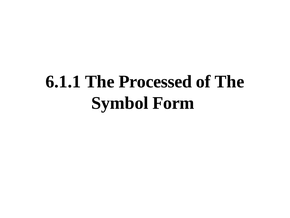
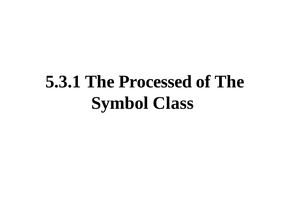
6.1.1: 6.1.1 -> 5.3.1
Form: Form -> Class
